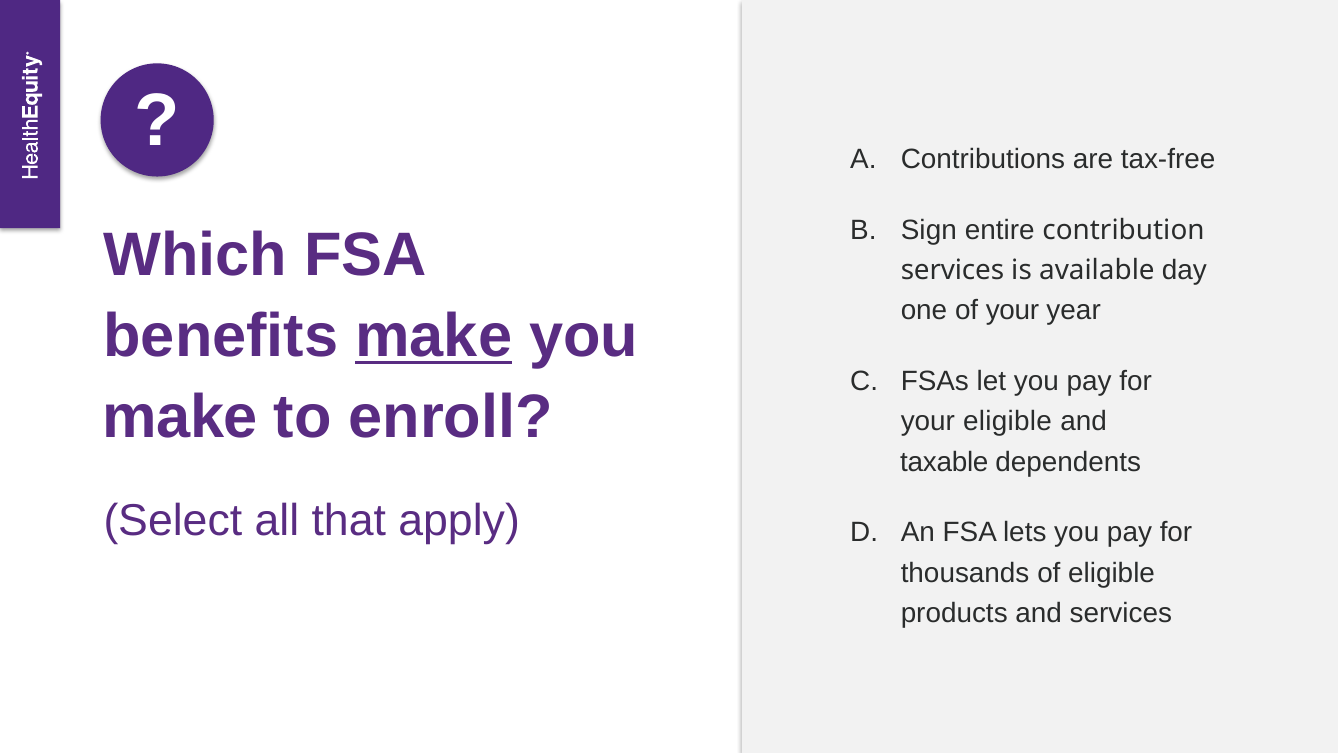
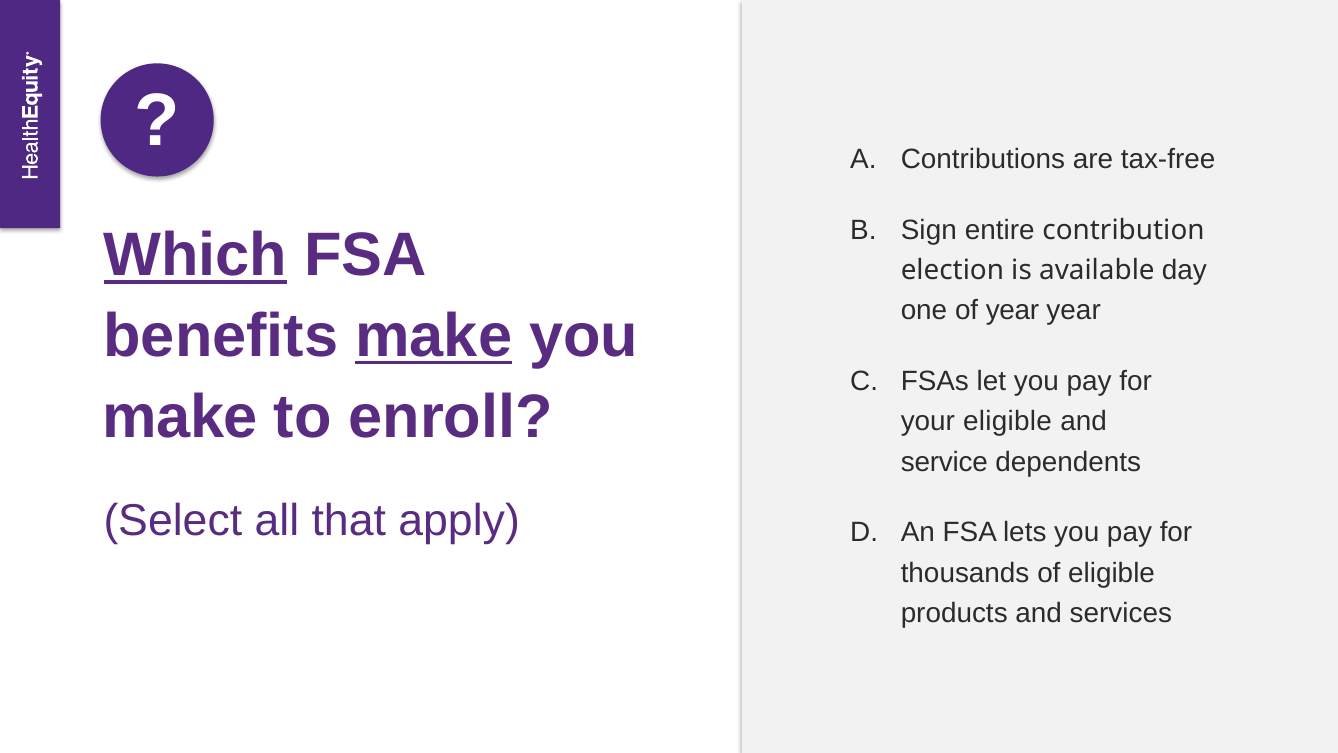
Which underline: none -> present
services at (952, 270): services -> election
of your: your -> year
taxable: taxable -> service
